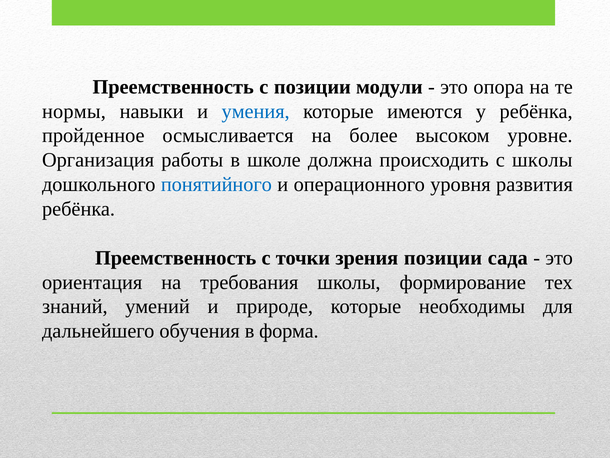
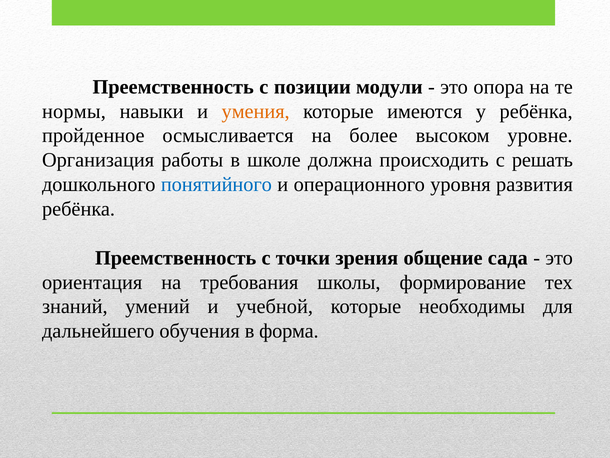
умения colour: blue -> orange
с школы: школы -> решать
зрения позиции: позиции -> общение
природе: природе -> учебной
